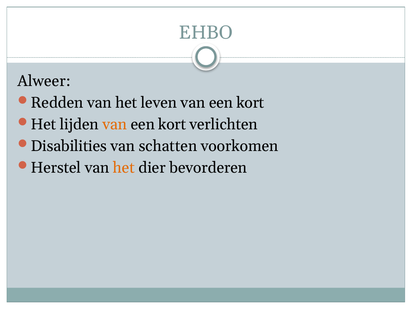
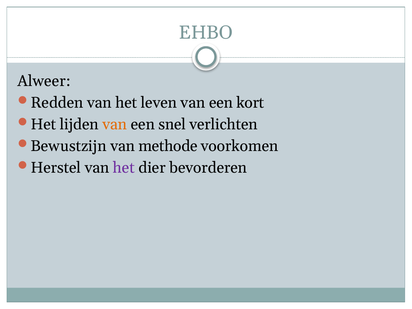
kort at (172, 125): kort -> snel
Disabilities: Disabilities -> Bewustzijn
schatten: schatten -> methode
het at (124, 168) colour: orange -> purple
